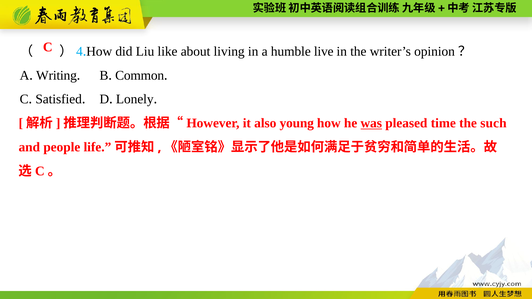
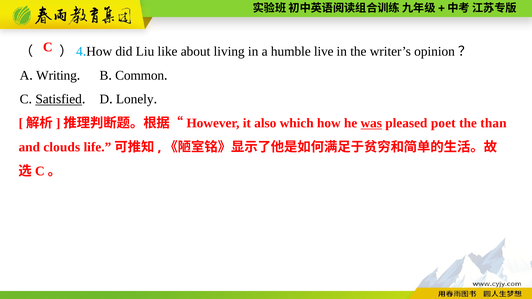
Satisfied underline: none -> present
young: young -> which
time: time -> poet
such: such -> than
people: people -> clouds
